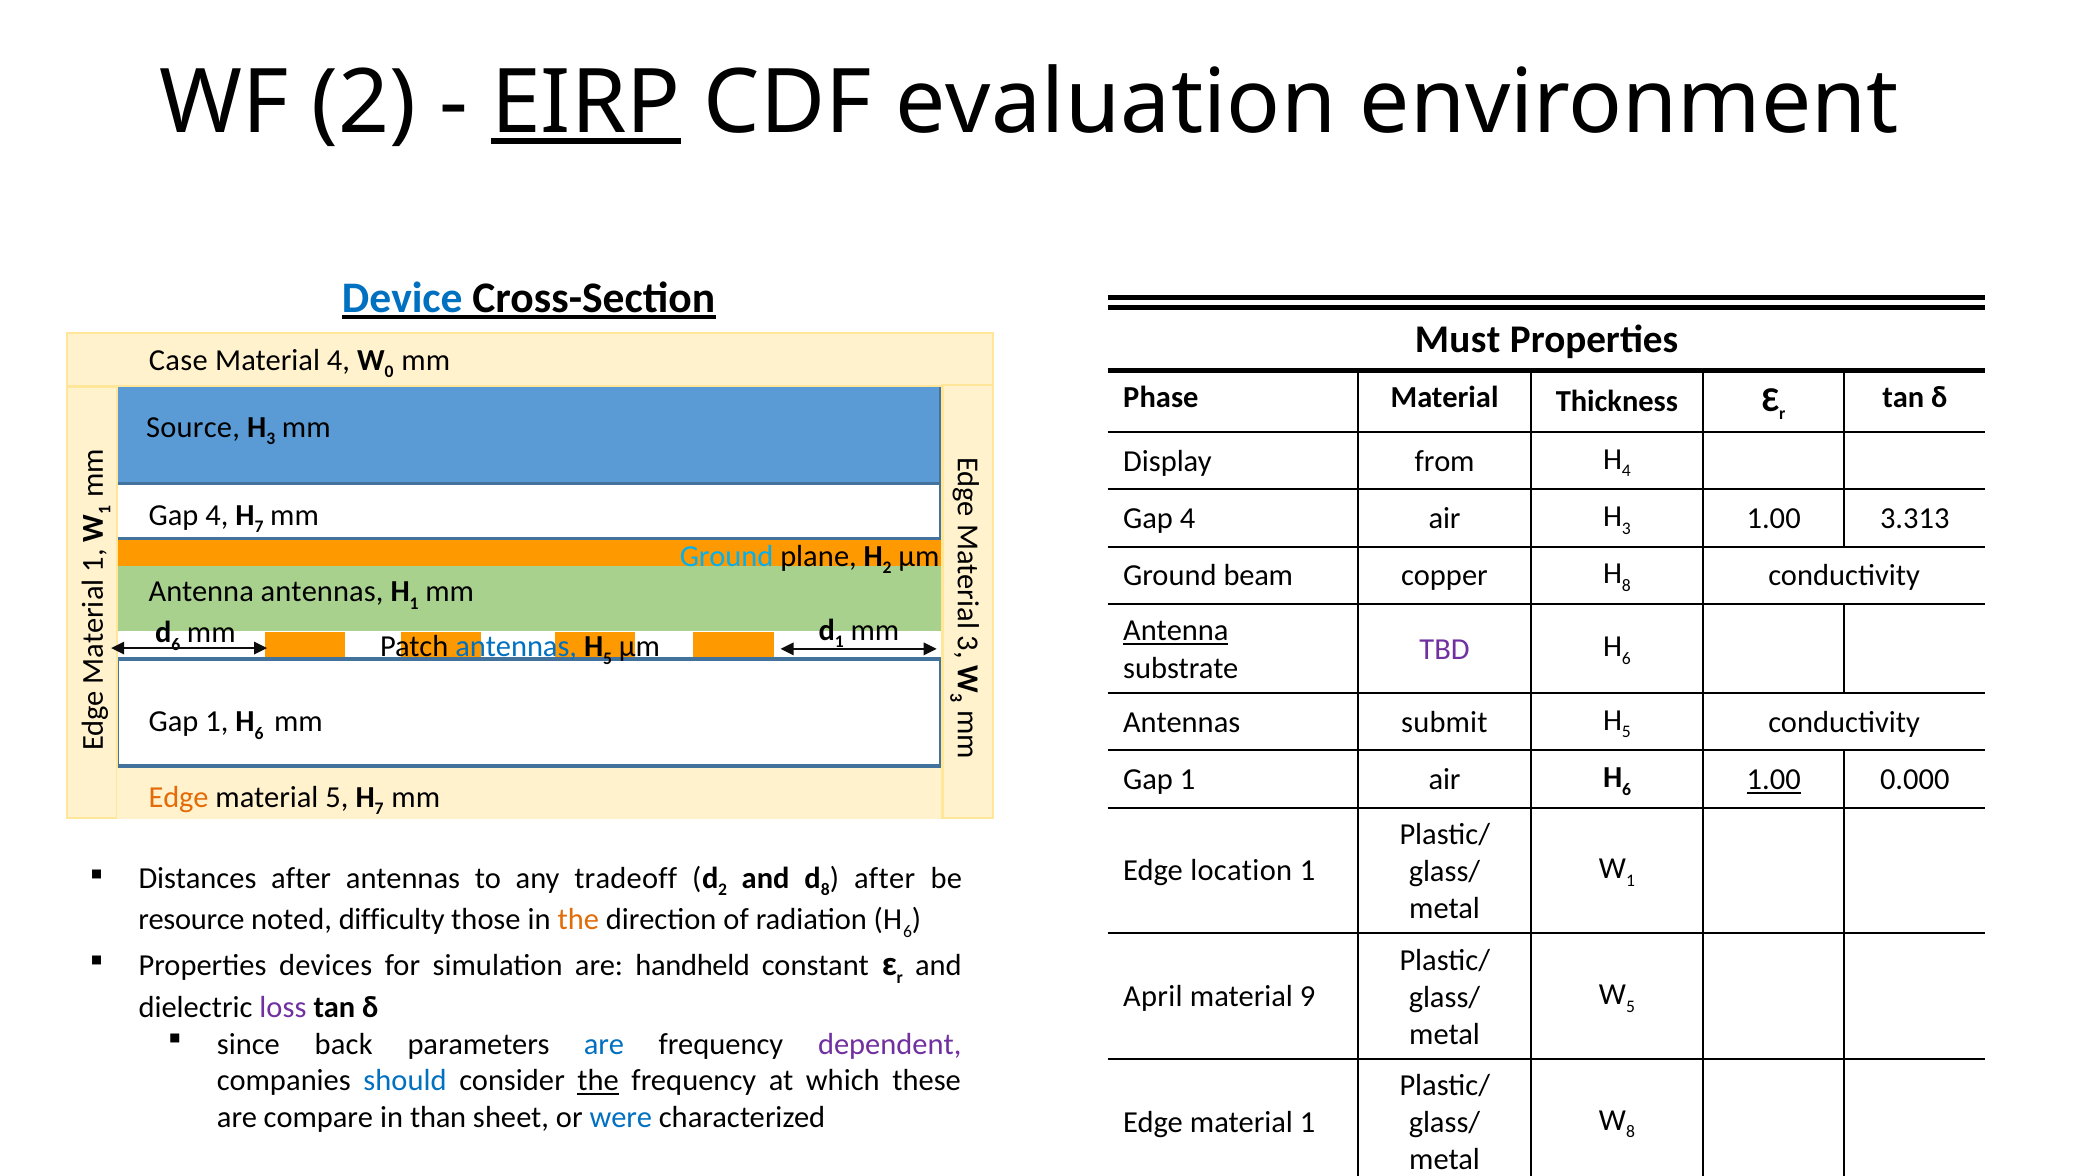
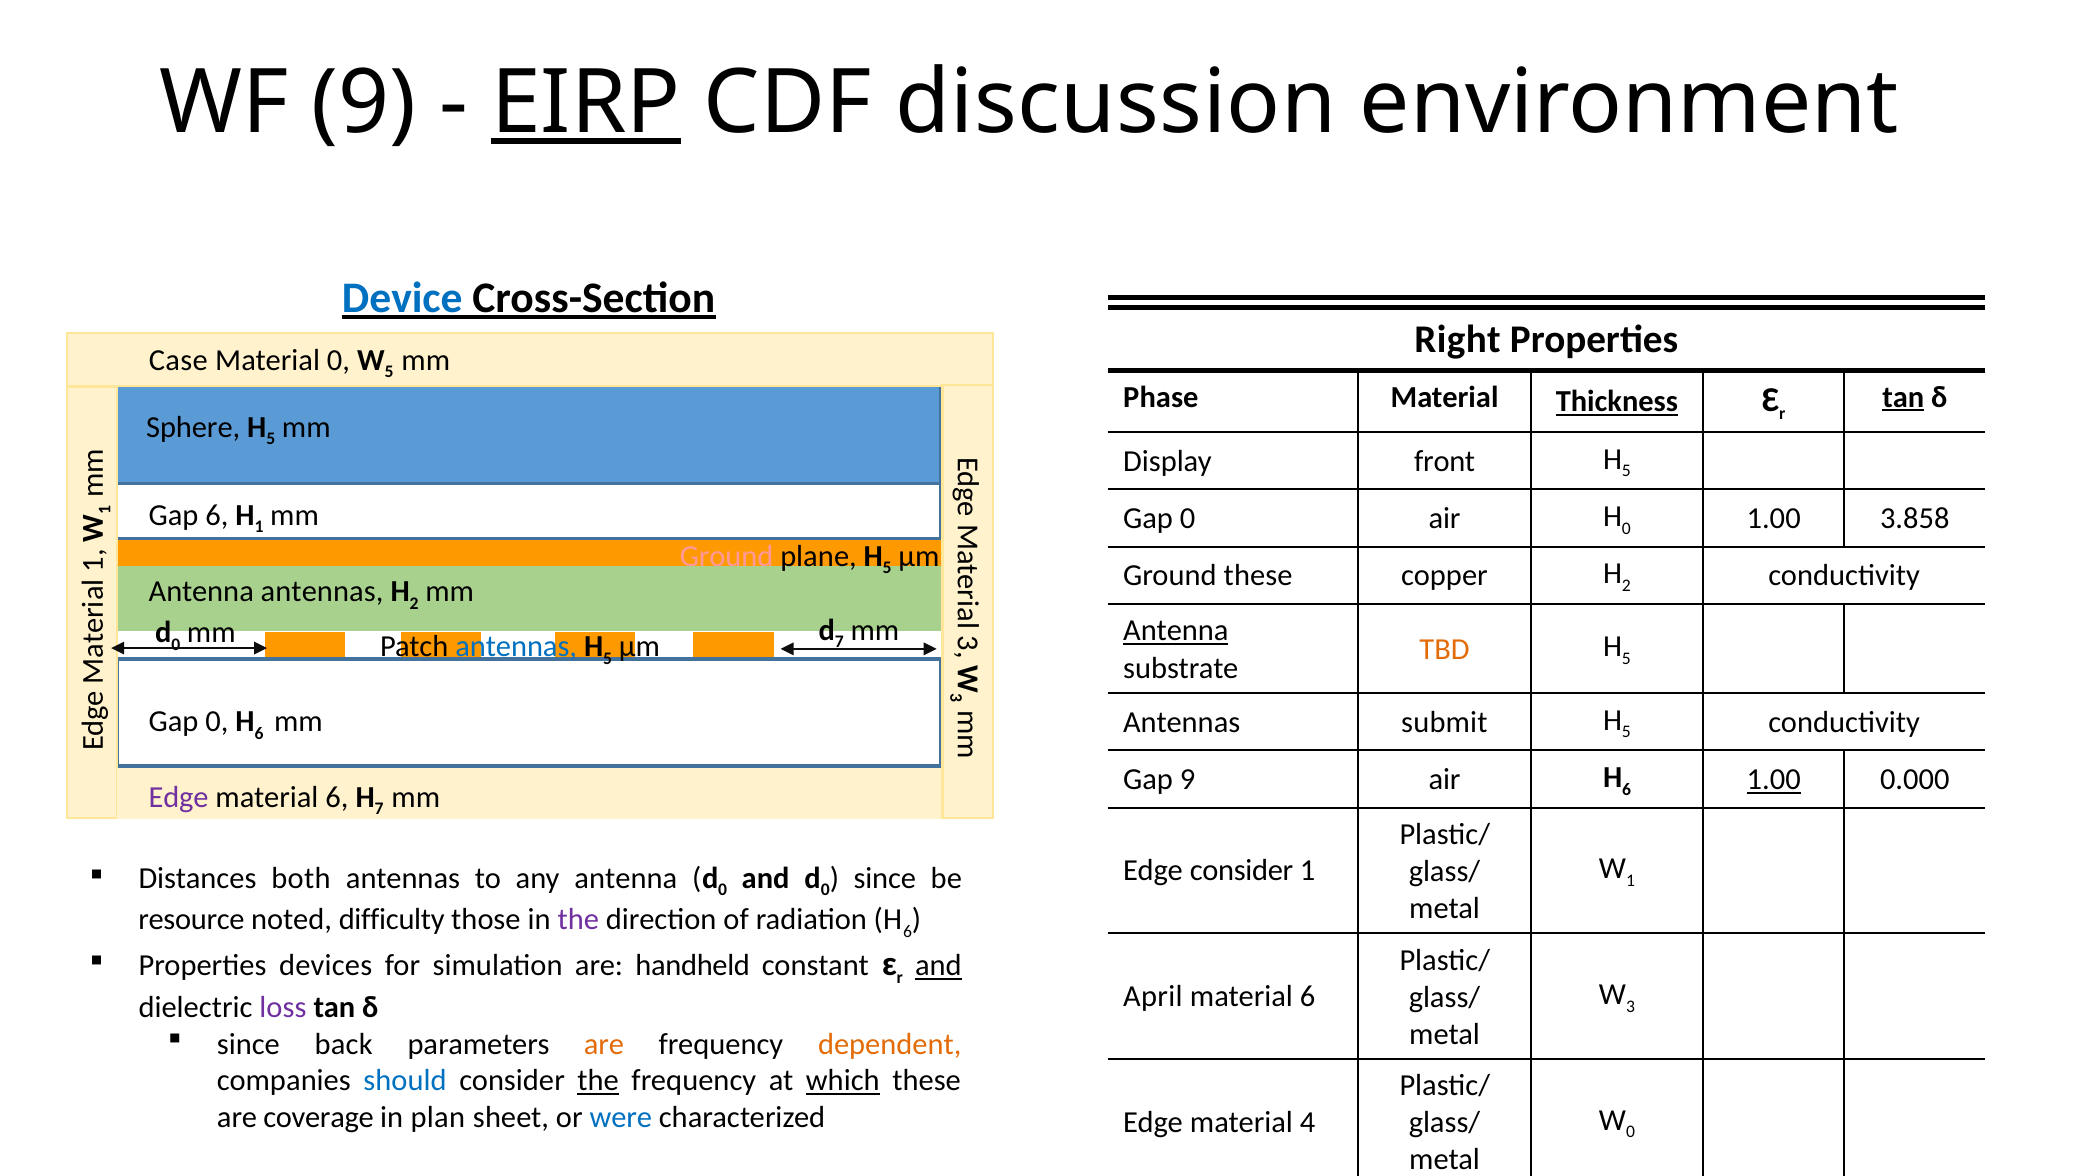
WF 2: 2 -> 9
evaluation: evaluation -> discussion
Must: Must -> Right
4 at (338, 360): 4 -> 0
0 at (389, 372): 0 -> 5
Thickness underline: none -> present
tan at (1903, 397) underline: none -> present
Source: Source -> Sphere
3 at (271, 439): 3 -> 5
from: from -> front
4 at (1626, 471): 4 -> 5
4 at (217, 515): 4 -> 6
7 at (259, 527): 7 -> 1
4 at (1188, 518): 4 -> 0
3 at (1626, 528): 3 -> 0
3.313: 3.313 -> 3.858
Ground at (727, 556) colour: light blue -> pink
2 at (887, 568): 2 -> 5
Ground beam: beam -> these
8 at (1626, 585): 8 -> 2
1 at (414, 603): 1 -> 2
6 at (176, 644): 6 -> 0
1 at (839, 642): 1 -> 7
TBD colour: purple -> orange
6 at (1626, 659): 6 -> 5
1 at (217, 721): 1 -> 0
1 at (1188, 779): 1 -> 9
Edge at (179, 797) colour: orange -> purple
5 at (337, 797): 5 -> 6
Edge location: location -> consider
Distances after: after -> both
any tradeoff: tradeoff -> antenna
2 at (723, 890): 2 -> 0
8 at (825, 890): 8 -> 0
after at (885, 878): after -> since
the at (578, 920) colour: orange -> purple
and at (938, 965) underline: none -> present
5 at (1631, 1006): 5 -> 3
9 at (1308, 996): 9 -> 6
are at (604, 1044) colour: blue -> orange
dependent colour: purple -> orange
which underline: none -> present
compare: compare -> coverage
than: than -> plan
8 at (1631, 1131): 8 -> 0
1 at (1308, 1122): 1 -> 4
